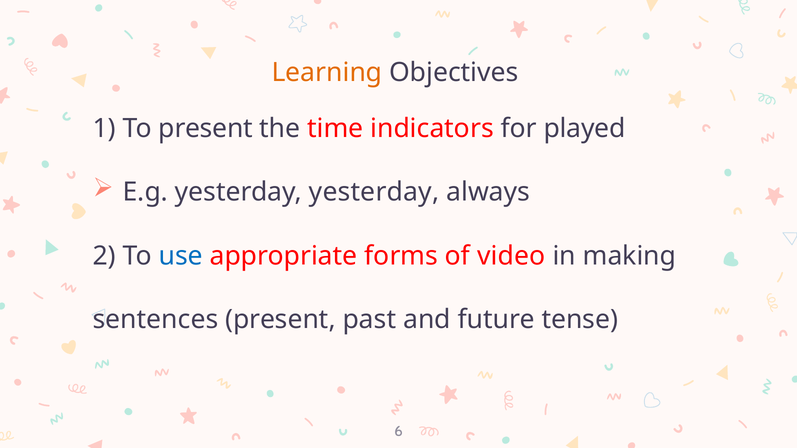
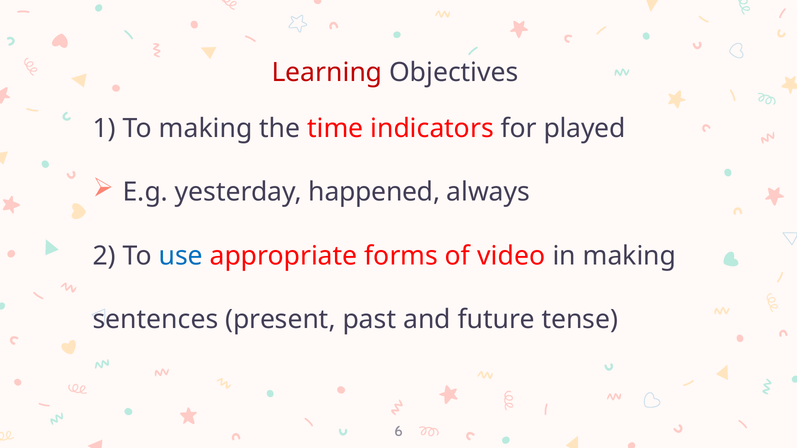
Learning colour: orange -> red
To present: present -> making
yesterday yesterday: yesterday -> happened
